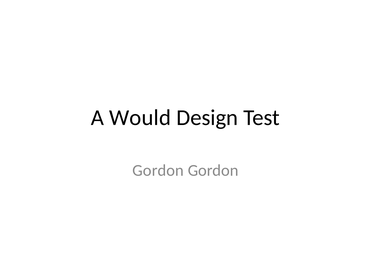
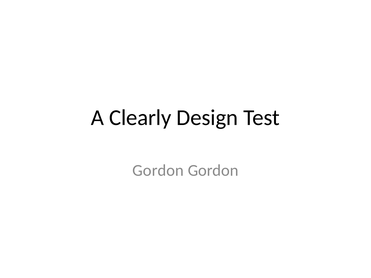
Would: Would -> Clearly
